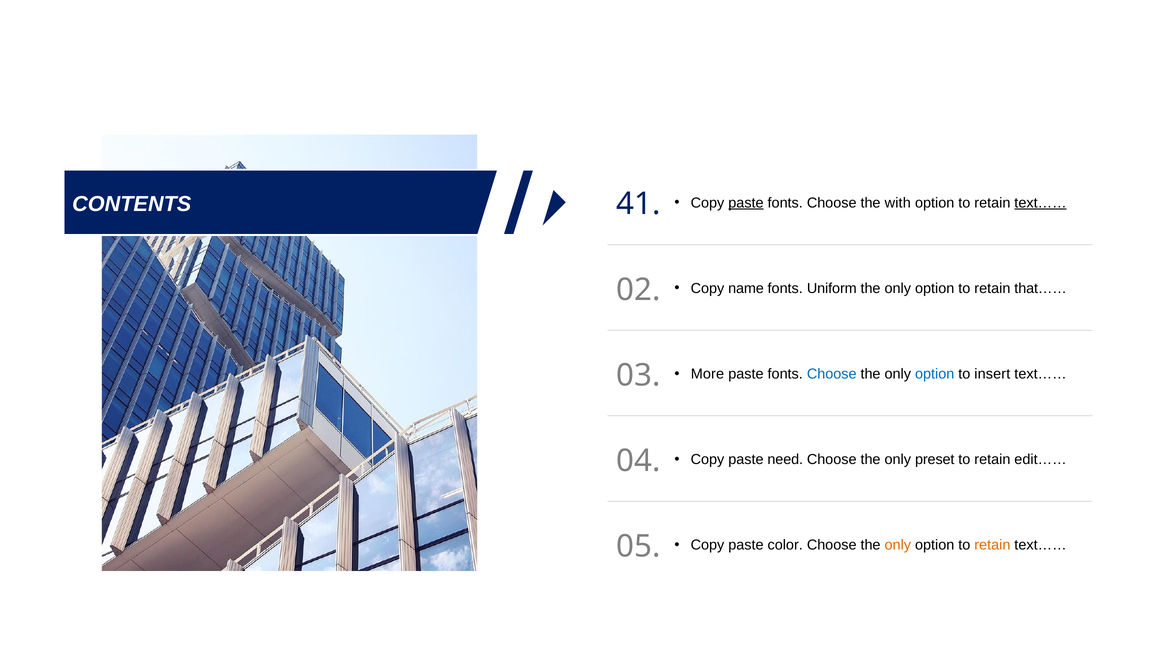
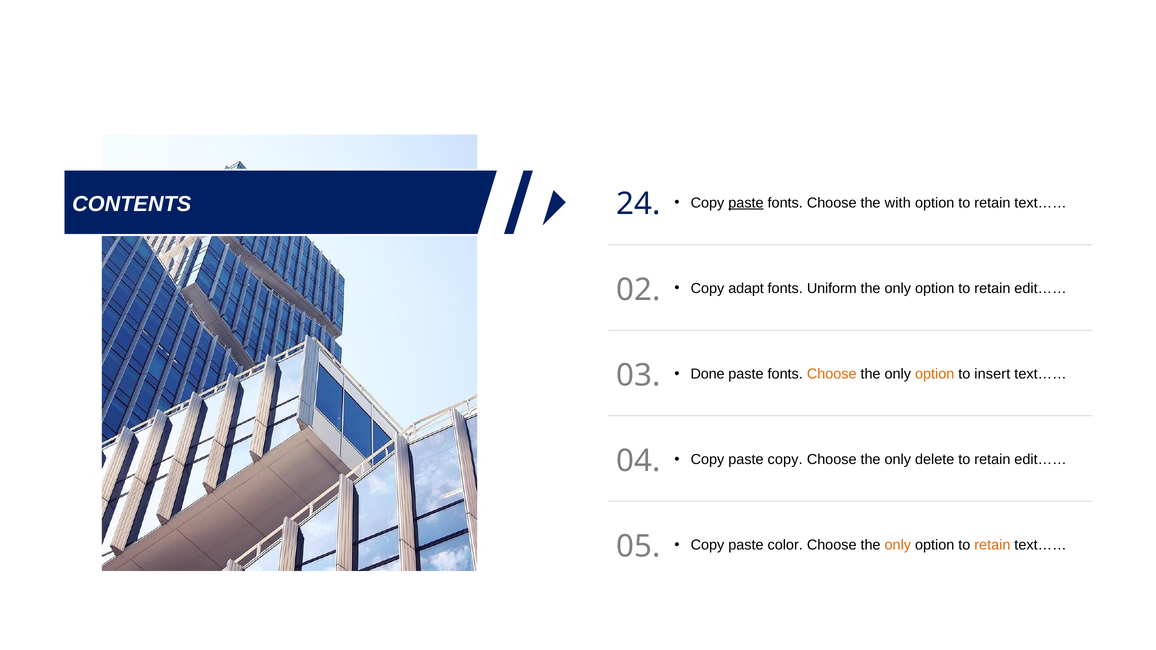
41: 41 -> 24
text…… at (1040, 203) underline: present -> none
name: name -> adapt
option to retain that……: that…… -> edit……
More: More -> Done
Choose at (832, 374) colour: blue -> orange
option at (935, 374) colour: blue -> orange
paste need: need -> copy
preset: preset -> delete
